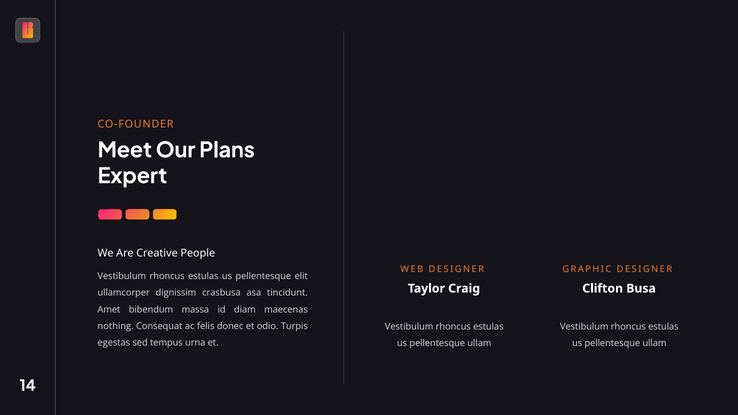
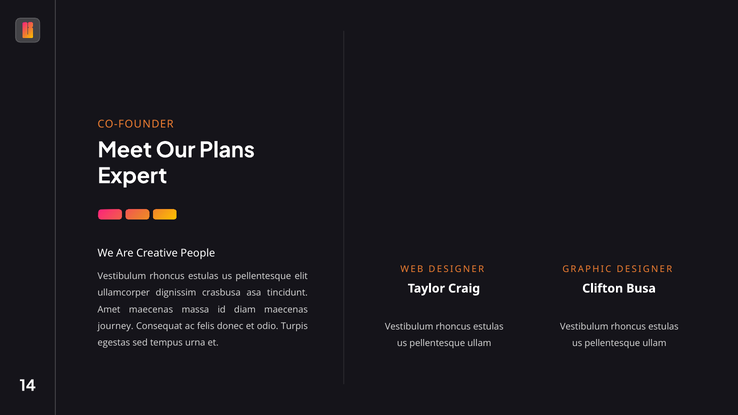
Amet bibendum: bibendum -> maecenas
nothing: nothing -> journey
